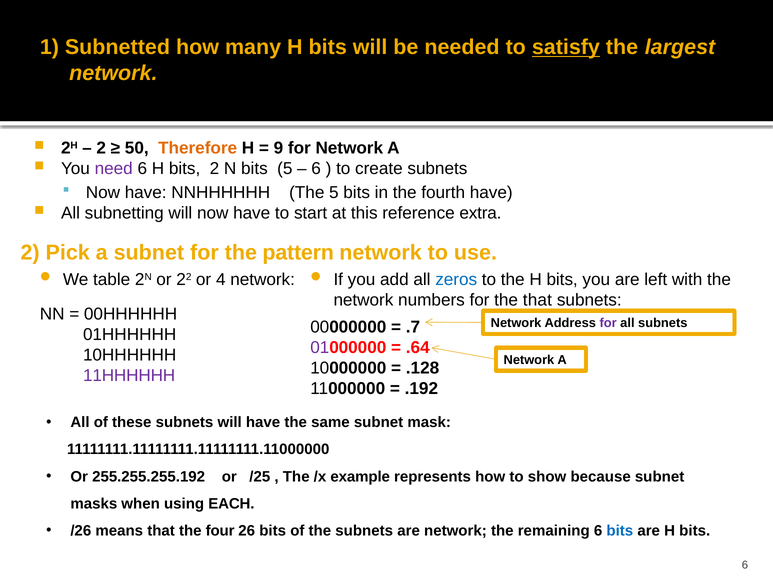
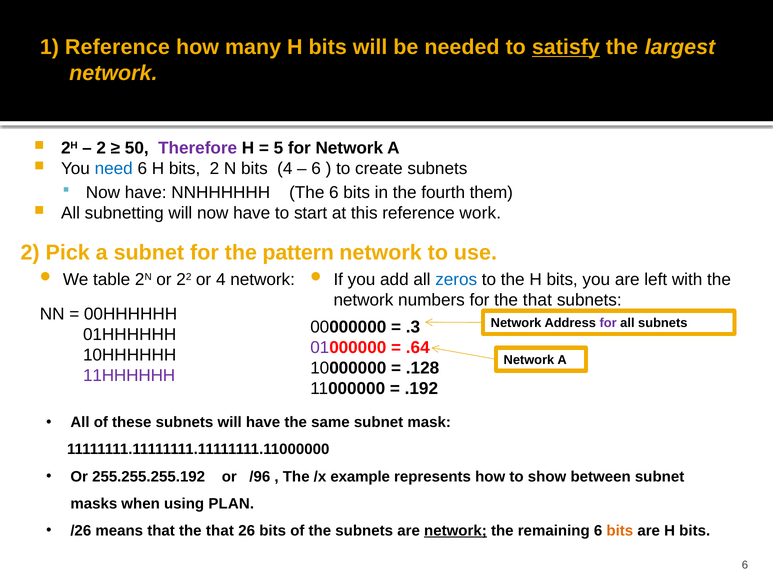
1 Subnetted: Subnetted -> Reference
Therefore colour: orange -> purple
9: 9 -> 5
need colour: purple -> blue
bits 5: 5 -> 4
The 5: 5 -> 6
fourth have: have -> them
extra: extra -> work
.7: .7 -> .3
/25: /25 -> /96
because: because -> between
EACH: EACH -> PLAN
that the four: four -> that
network at (455, 530) underline: none -> present
bits at (620, 530) colour: blue -> orange
